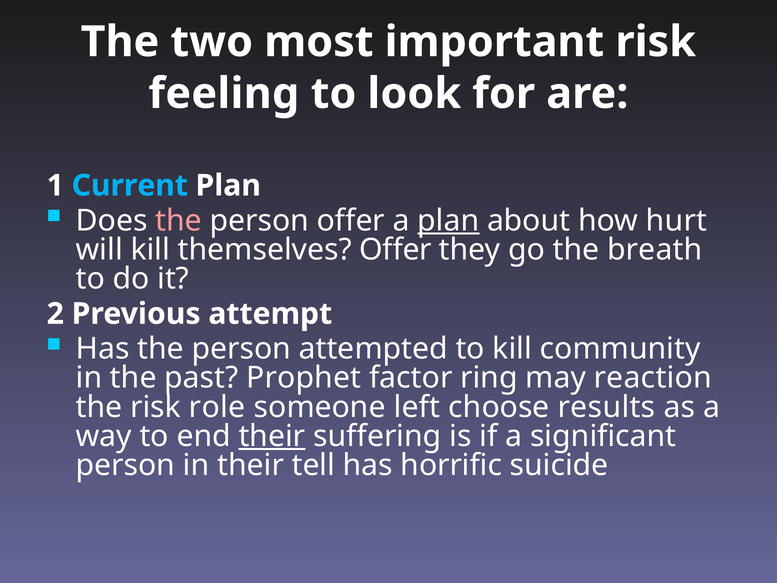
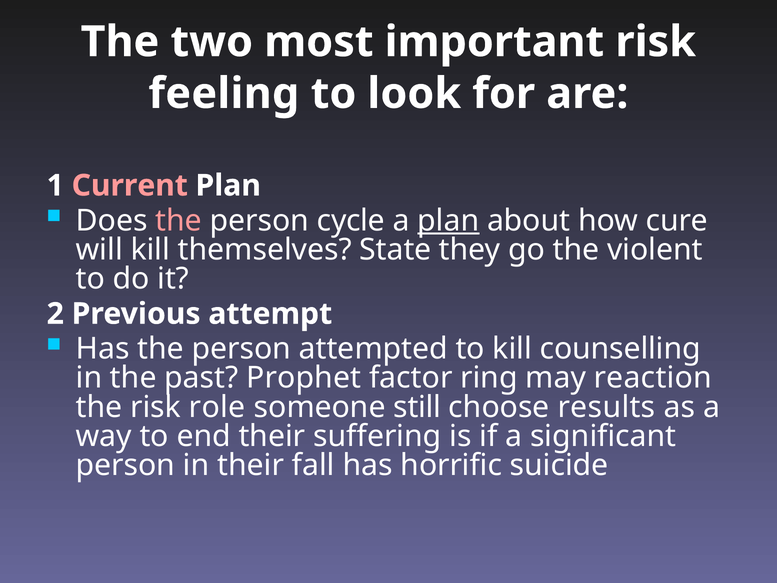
Current colour: light blue -> pink
person offer: offer -> cycle
hurt: hurt -> cure
themselves Offer: Offer -> State
breath: breath -> violent
community: community -> counselling
left: left -> still
their at (272, 436) underline: present -> none
tell: tell -> fall
